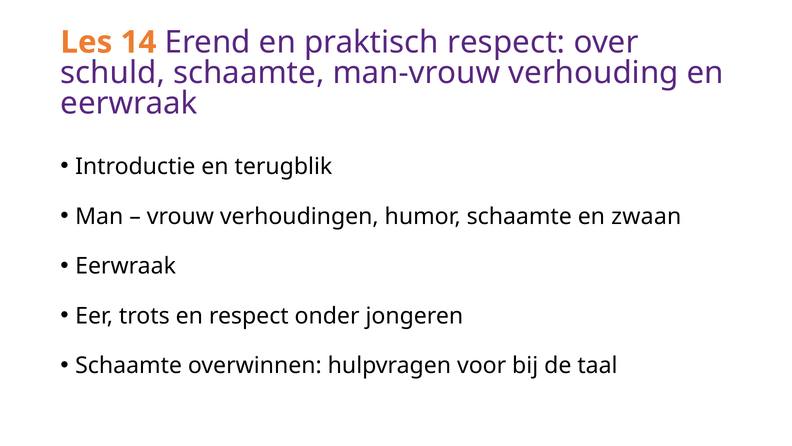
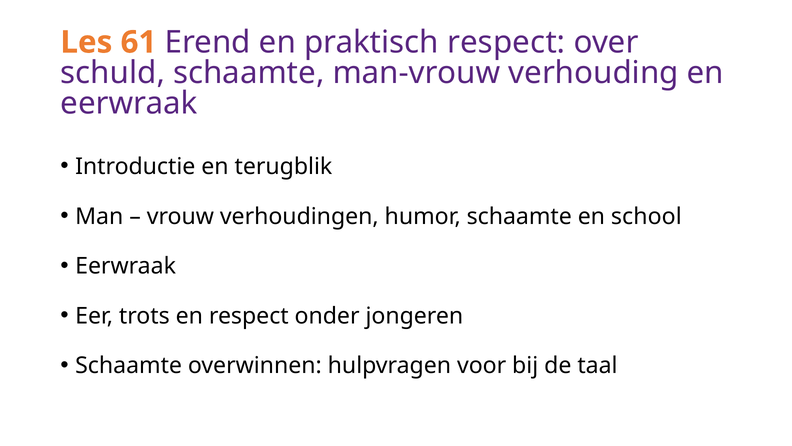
14: 14 -> 61
zwaan: zwaan -> school
